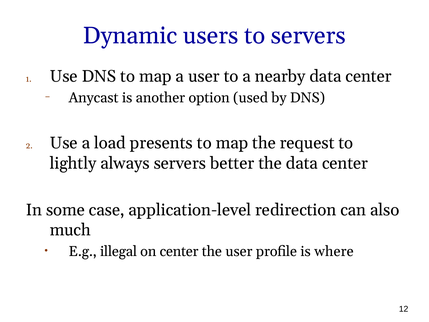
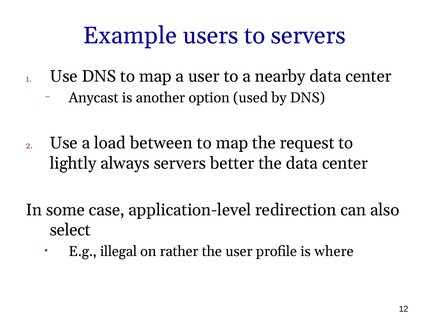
Dynamic: Dynamic -> Example
presents: presents -> between
much: much -> select
on center: center -> rather
